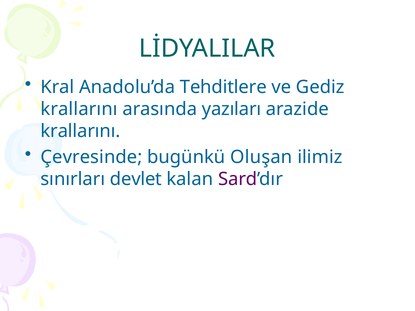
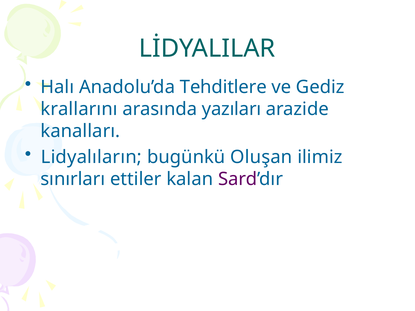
Kral: Kral -> Halı
krallarını at (80, 131): krallarını -> kanalları
Çevresinde: Çevresinde -> Lidyalıların
devlet: devlet -> ettiler
